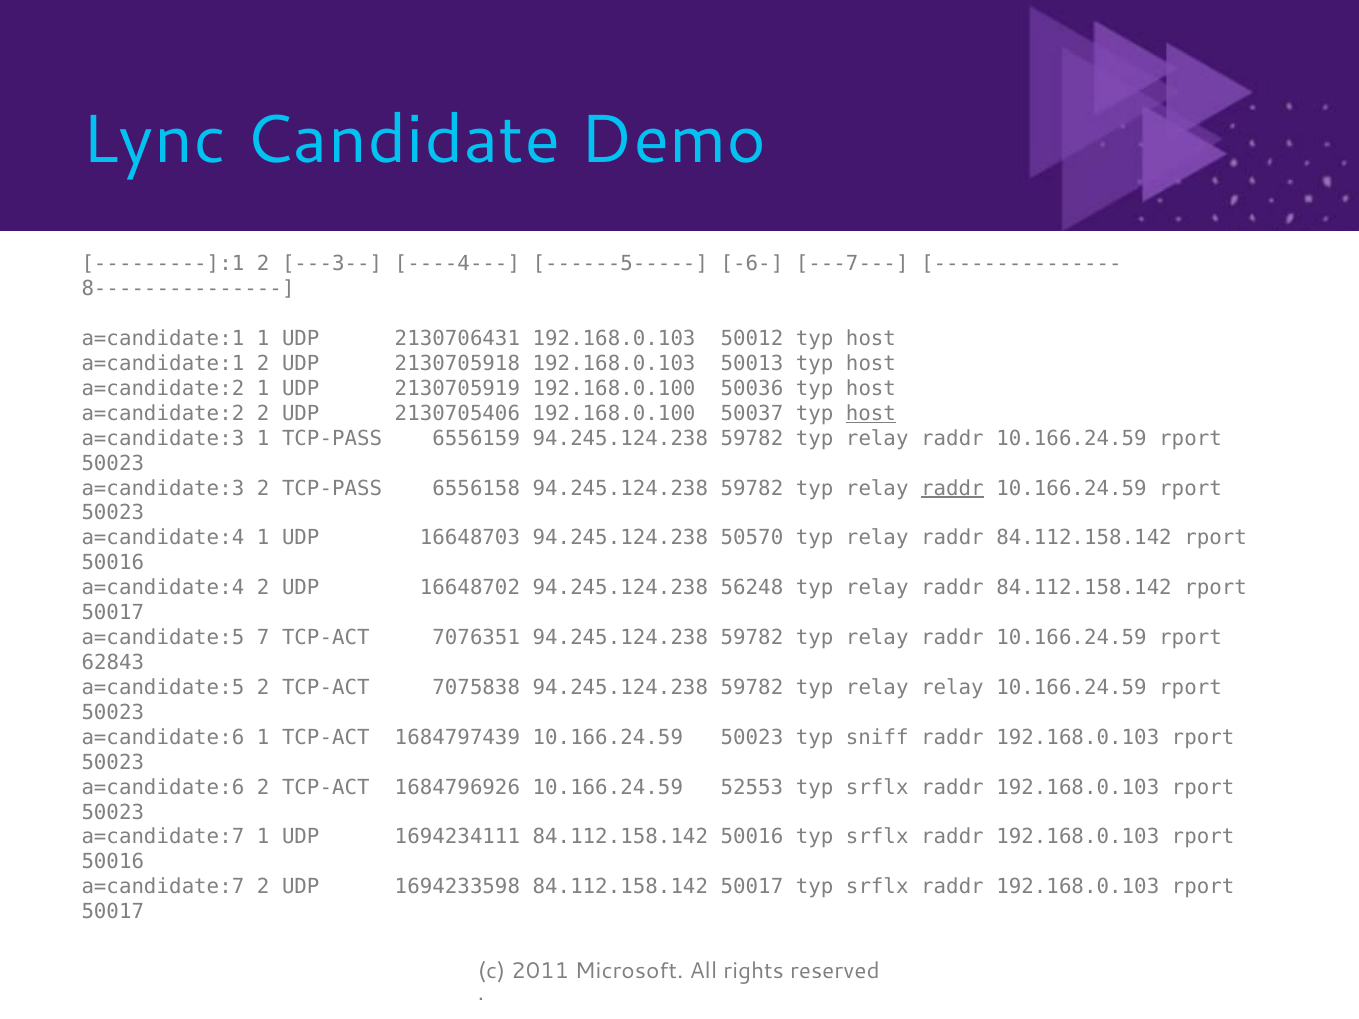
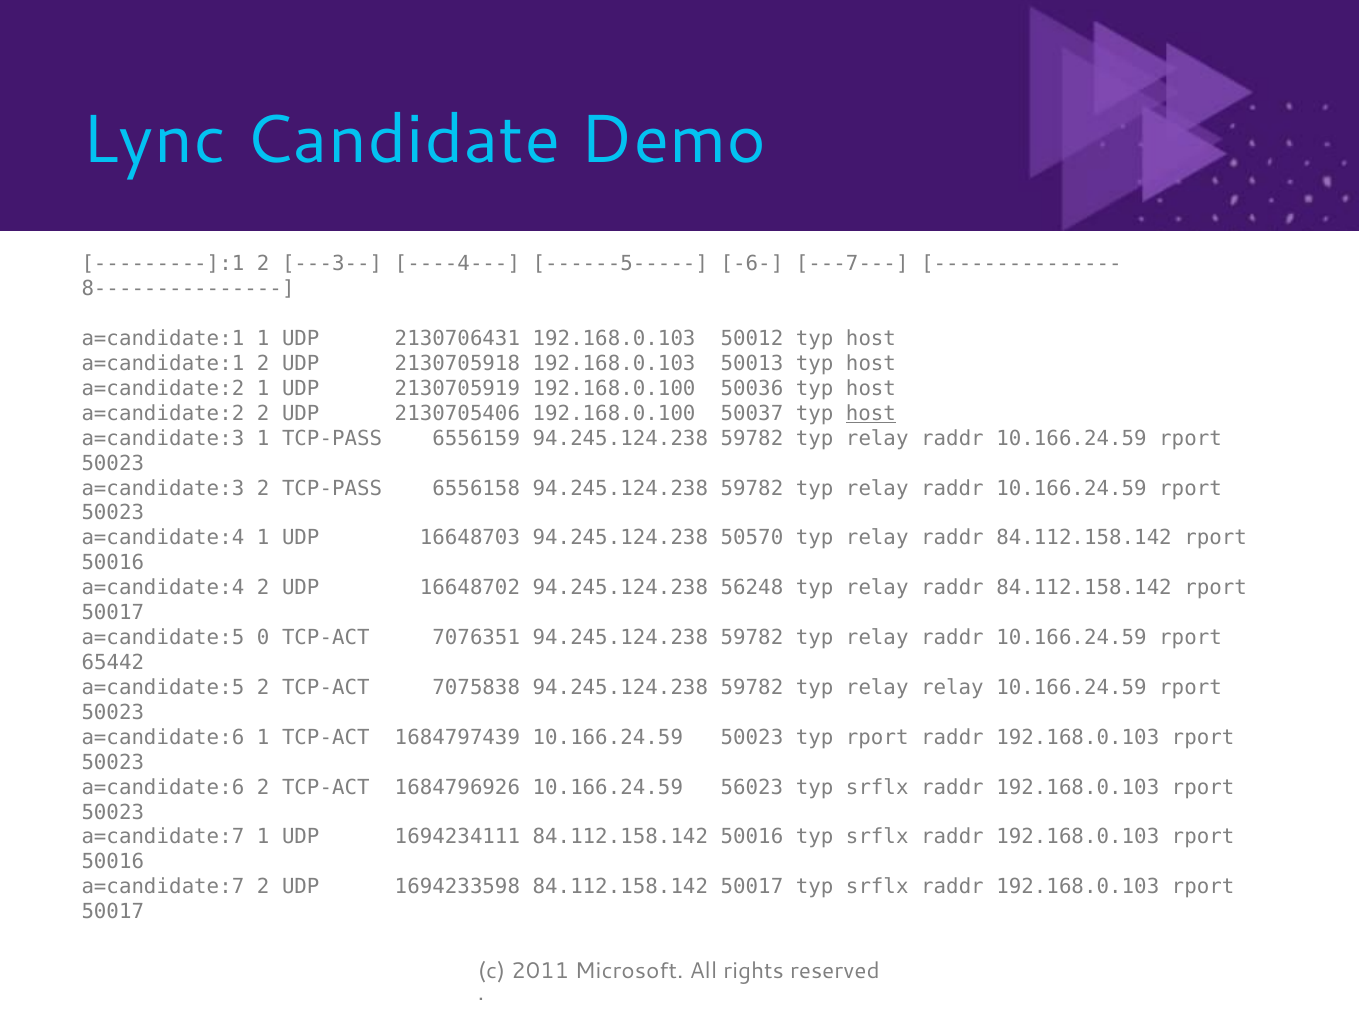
raddr at (952, 488) underline: present -> none
7: 7 -> 0
62843: 62843 -> 65442
typ sniff: sniff -> rport
52553: 52553 -> 56023
